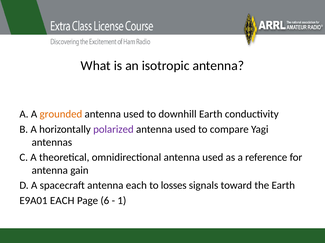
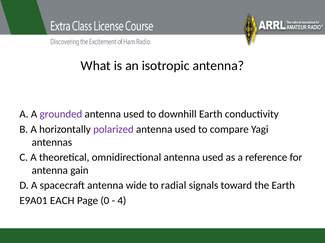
grounded colour: orange -> purple
antenna each: each -> wide
losses: losses -> radial
6: 6 -> 0
1: 1 -> 4
